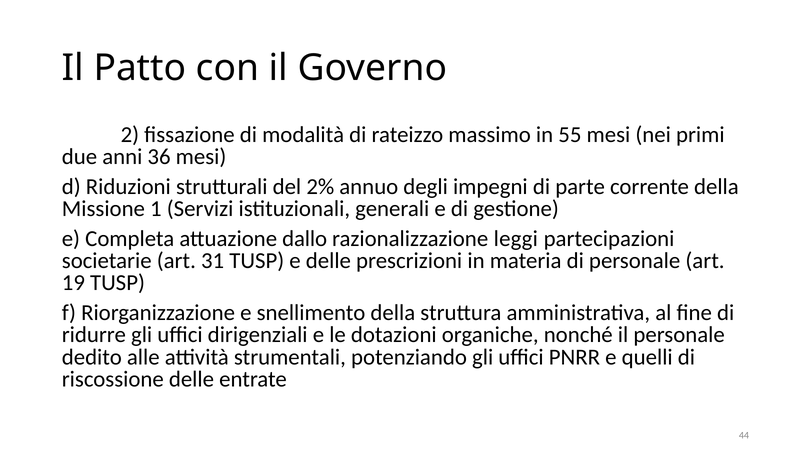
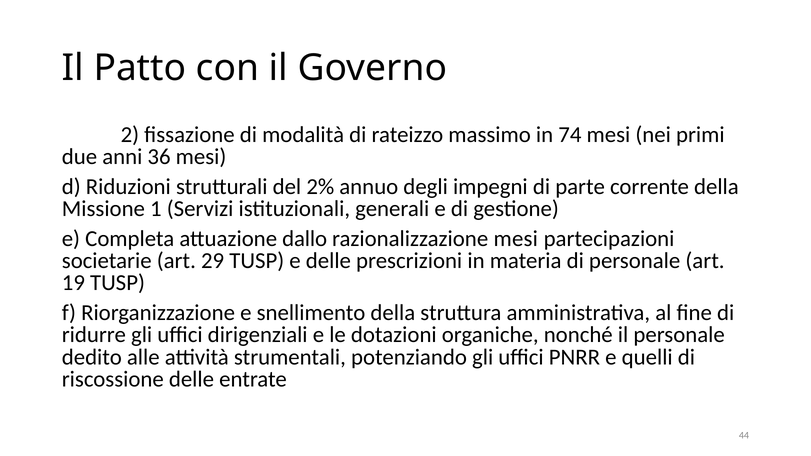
55: 55 -> 74
razionalizzazione leggi: leggi -> mesi
31: 31 -> 29
